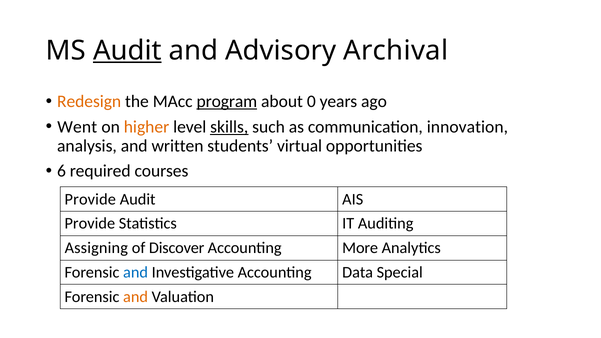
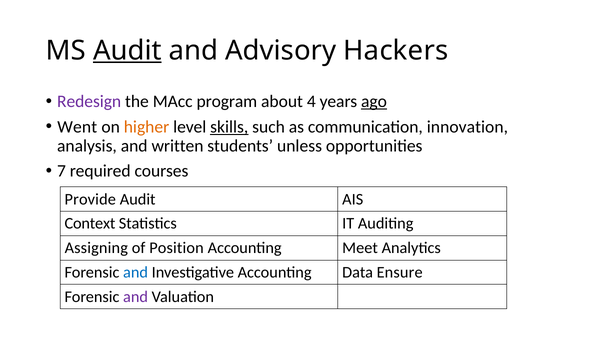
Archival: Archival -> Hackers
Redesign colour: orange -> purple
program underline: present -> none
0: 0 -> 4
ago underline: none -> present
virtual: virtual -> unless
6: 6 -> 7
Provide at (90, 224): Provide -> Context
Discover: Discover -> Position
More: More -> Meet
Special: Special -> Ensure
and at (136, 297) colour: orange -> purple
